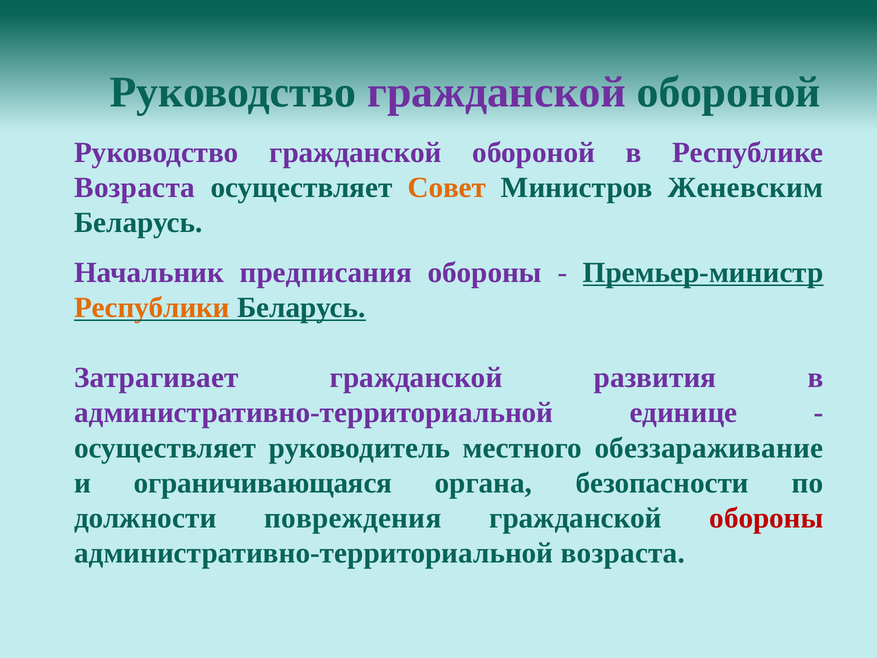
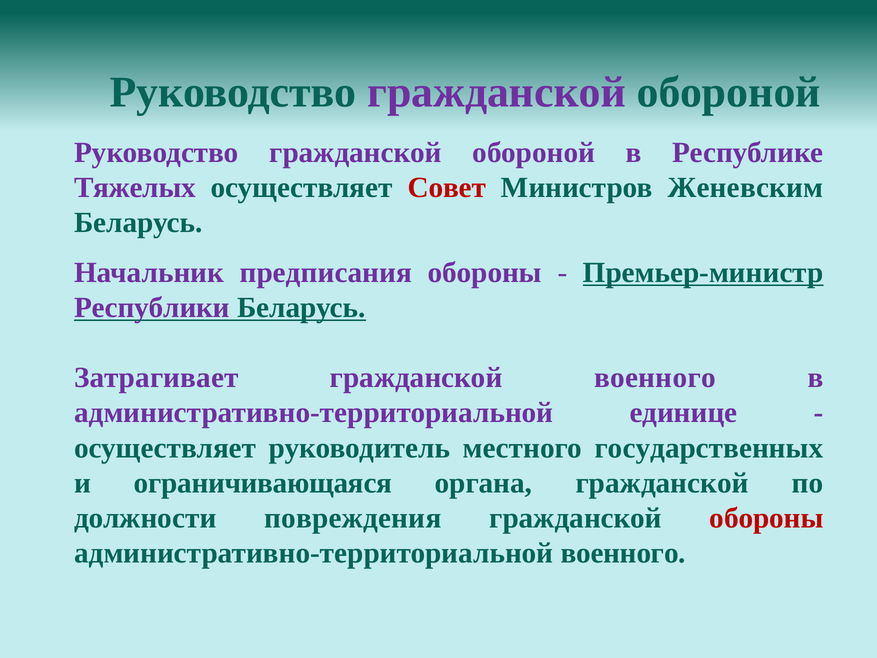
Возраста at (135, 188): Возраста -> Тяжелых
Совет colour: orange -> red
Республики colour: orange -> purple
гражданской развития: развития -> военного
обеззараживание: обеззараживание -> государственных
органа безопасности: безопасности -> гражданской
административно-территориальной возраста: возраста -> военного
